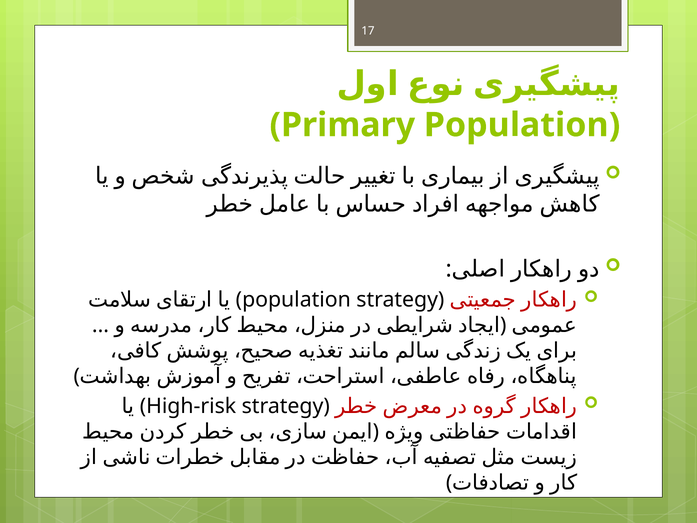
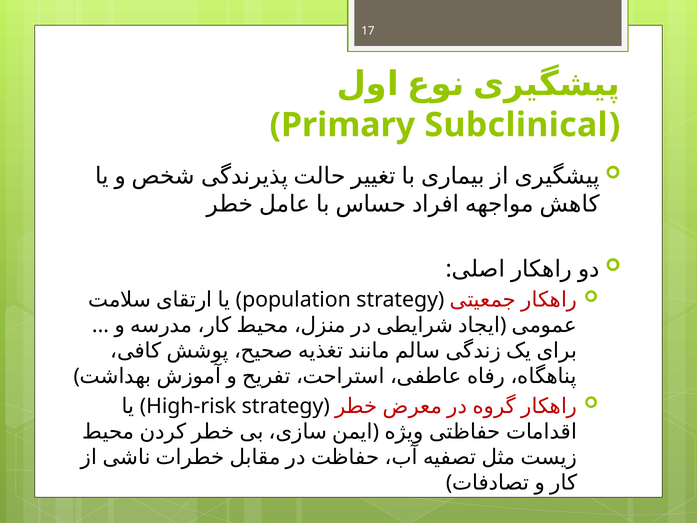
Primary Population: Population -> Subclinical
